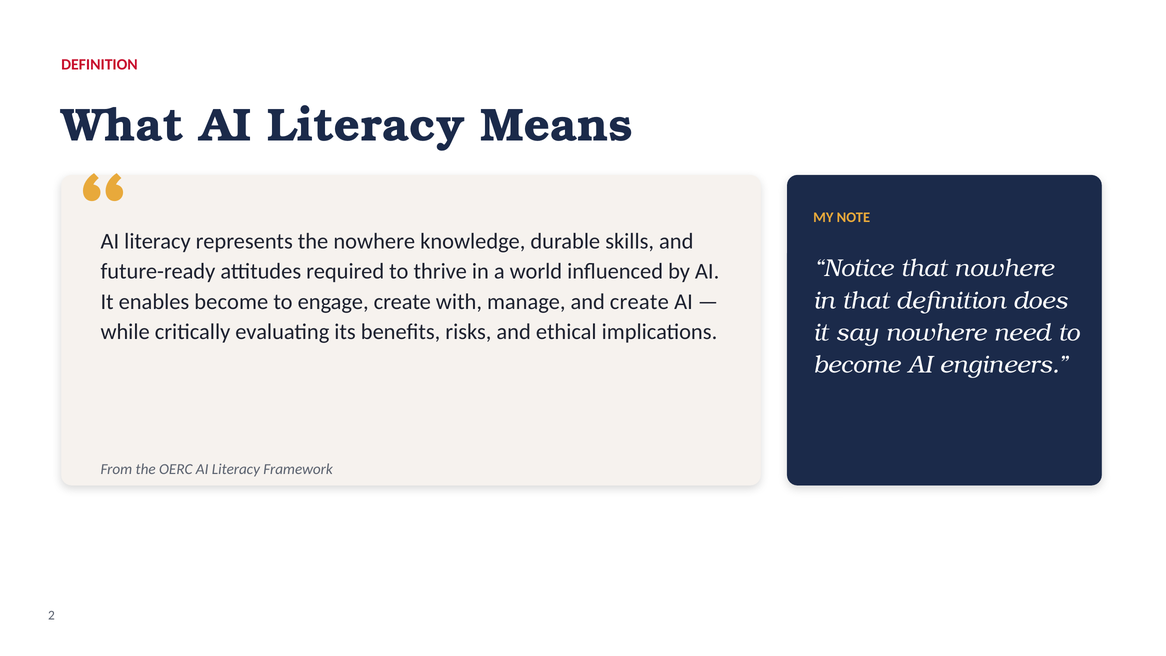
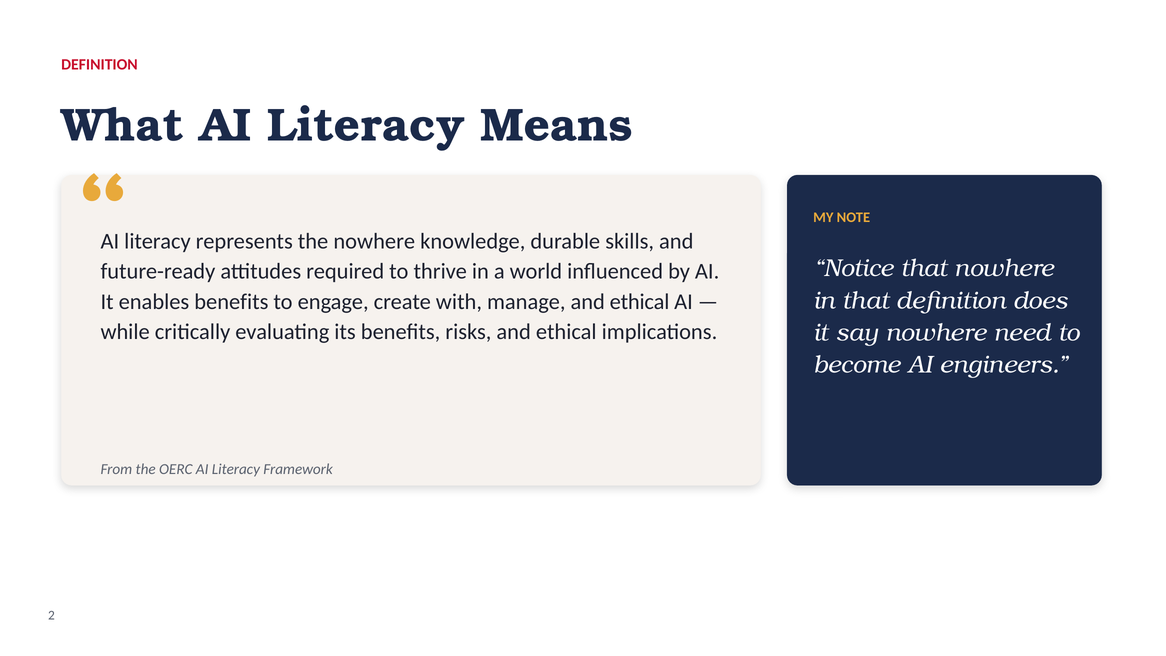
enables become: become -> benefits
manage and create: create -> ethical
